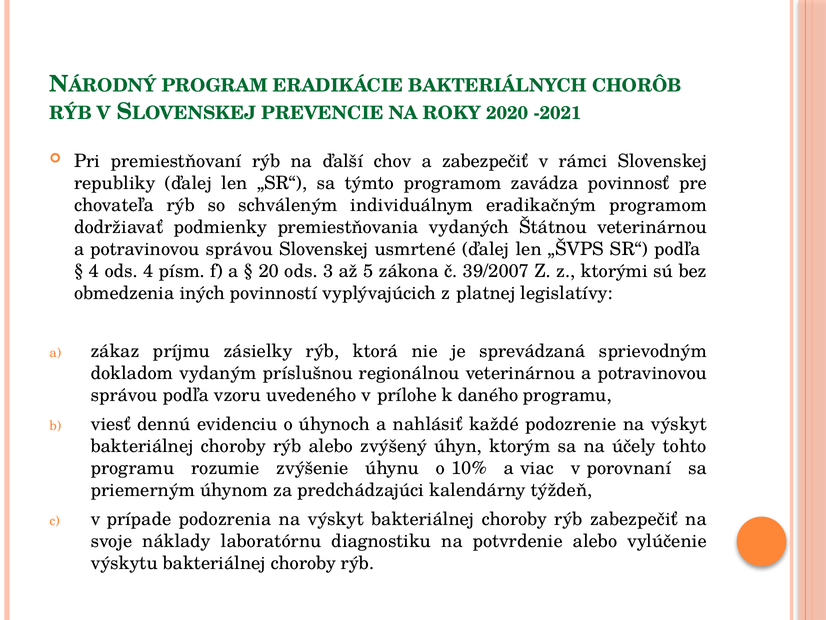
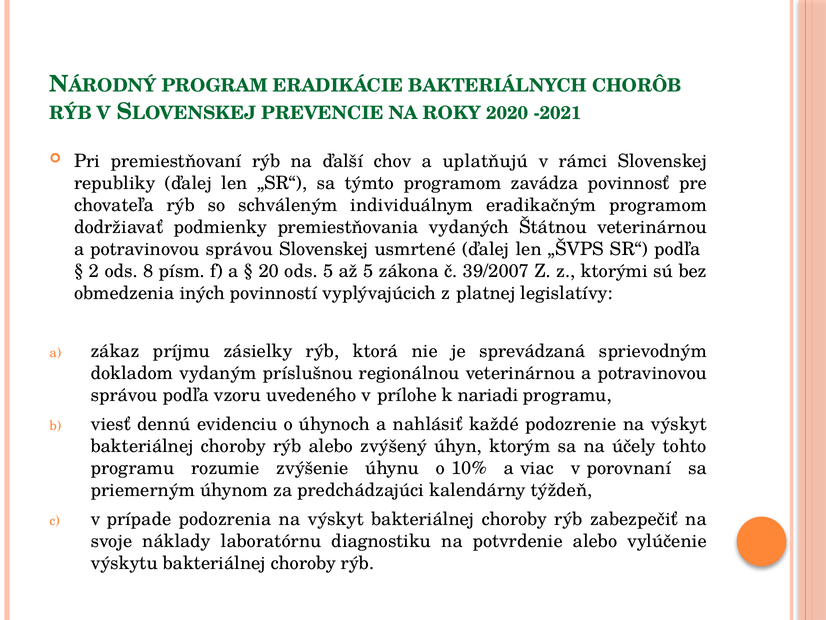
a zabezpečiť: zabezpečiť -> uplatňujú
4 at (94, 271): 4 -> 2
ods 4: 4 -> 8
ods 3: 3 -> 5
daného: daného -> nariadi
